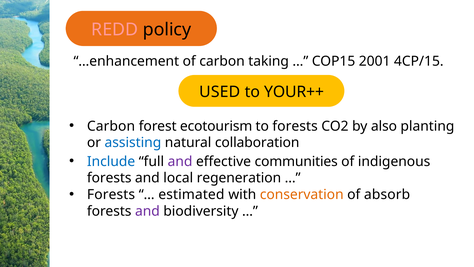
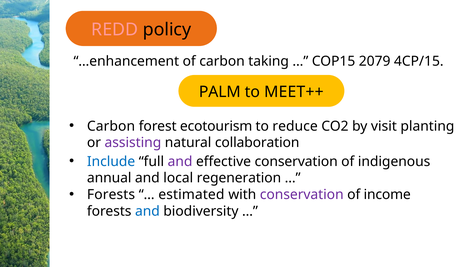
2001: 2001 -> 2079
USED: USED -> PALM
YOUR++: YOUR++ -> MEET++
to forests: forests -> reduce
also: also -> visit
assisting colour: blue -> purple
effective communities: communities -> conservation
forests at (109, 178): forests -> annual
conservation at (302, 194) colour: orange -> purple
absorb: absorb -> income
and at (147, 211) colour: purple -> blue
